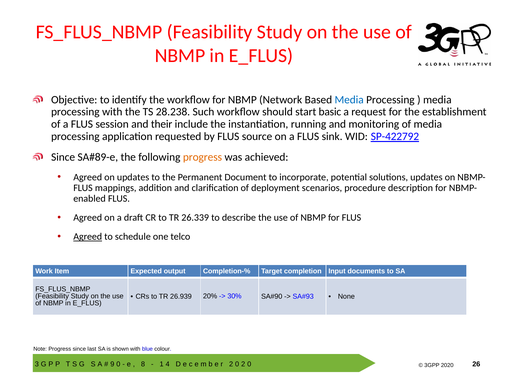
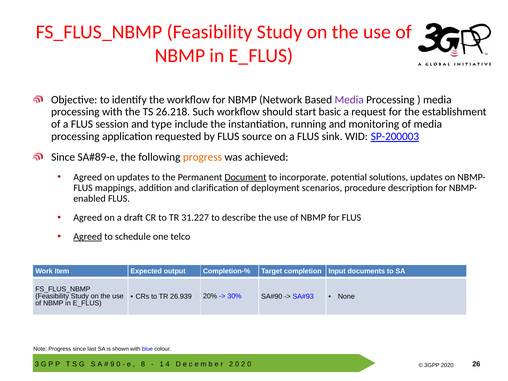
Media at (349, 100) colour: blue -> purple
28.238: 28.238 -> 26.218
their: their -> type
SP-422792: SP-422792 -> SP-200003
Document underline: none -> present
26.339: 26.339 -> 31.227
